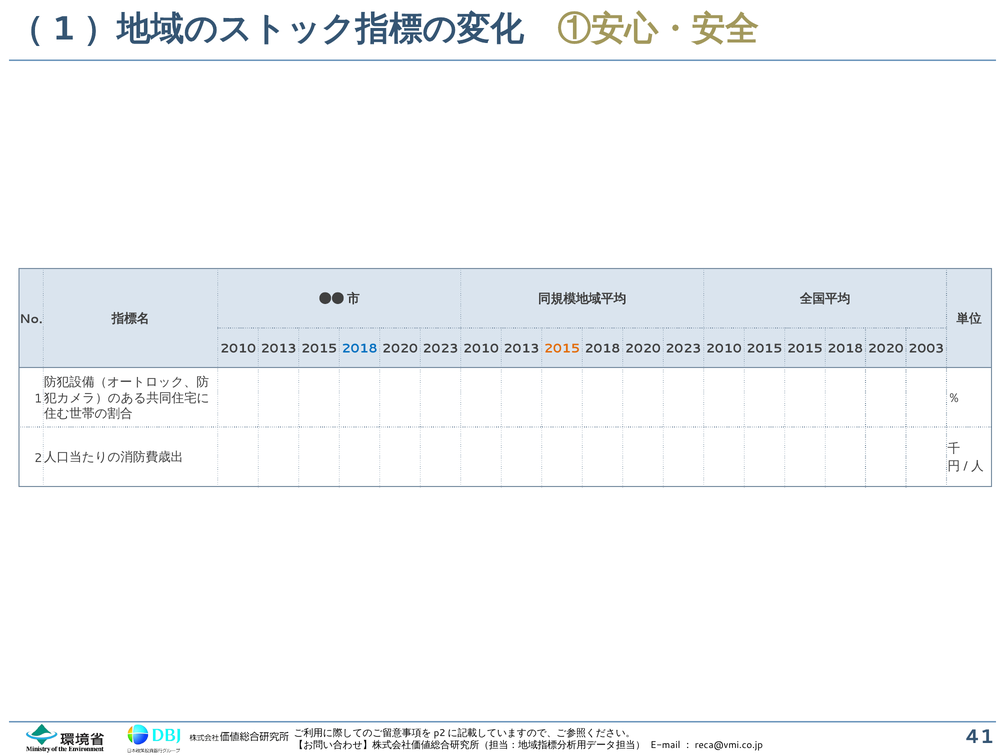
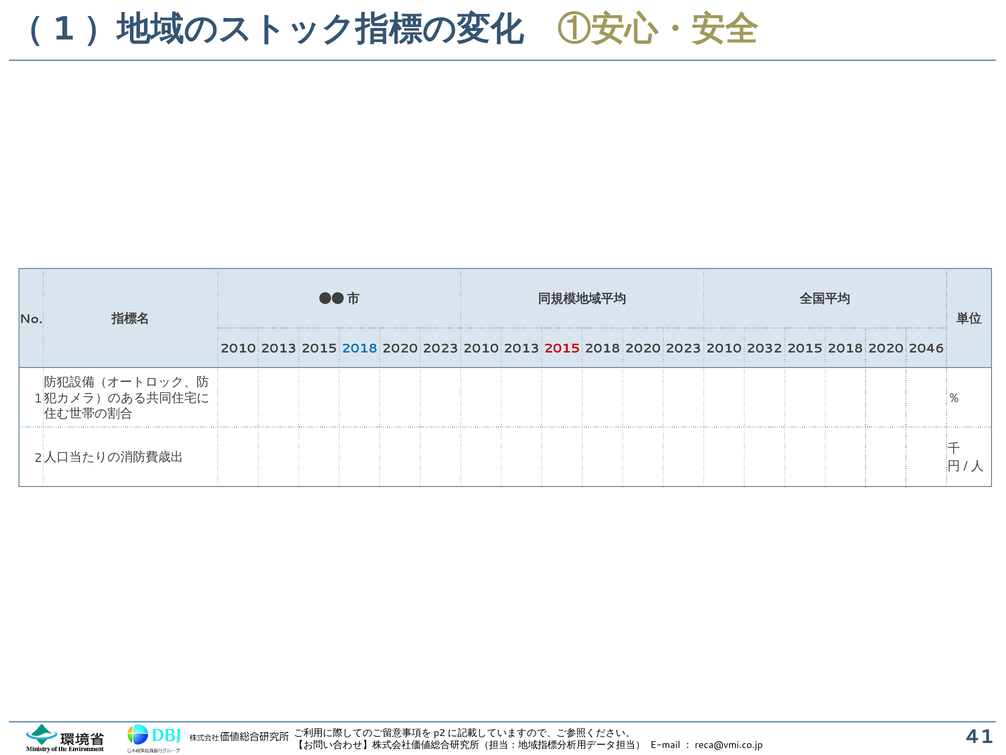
2015 at (562, 348) colour: orange -> red
2010 2015: 2015 -> 2032
2003: 2003 -> 2046
